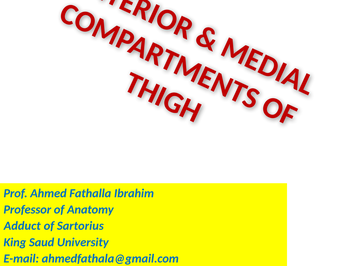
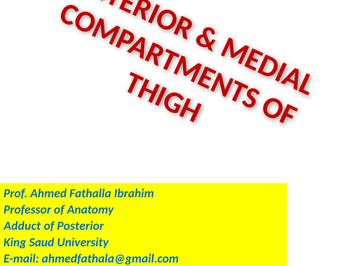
Sartorius: Sartorius -> Posterior
